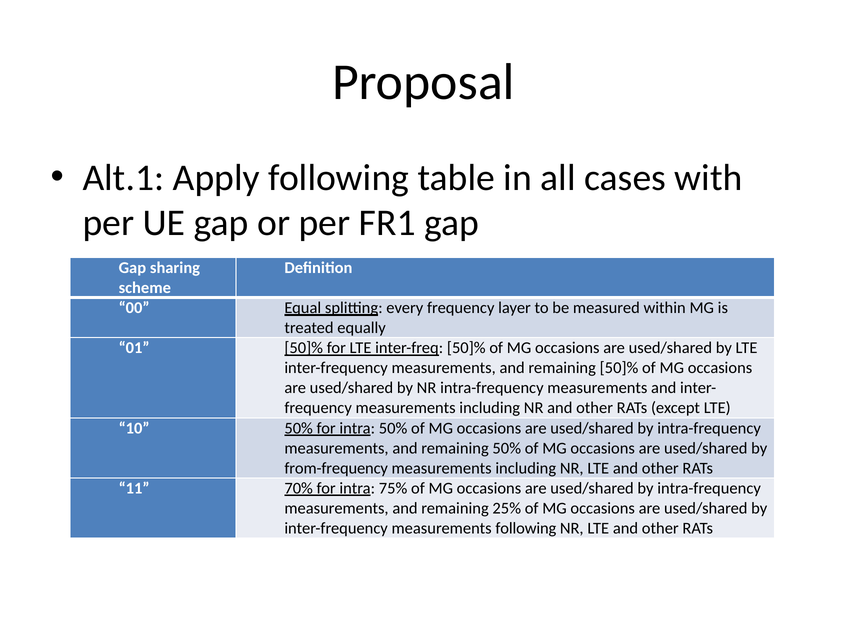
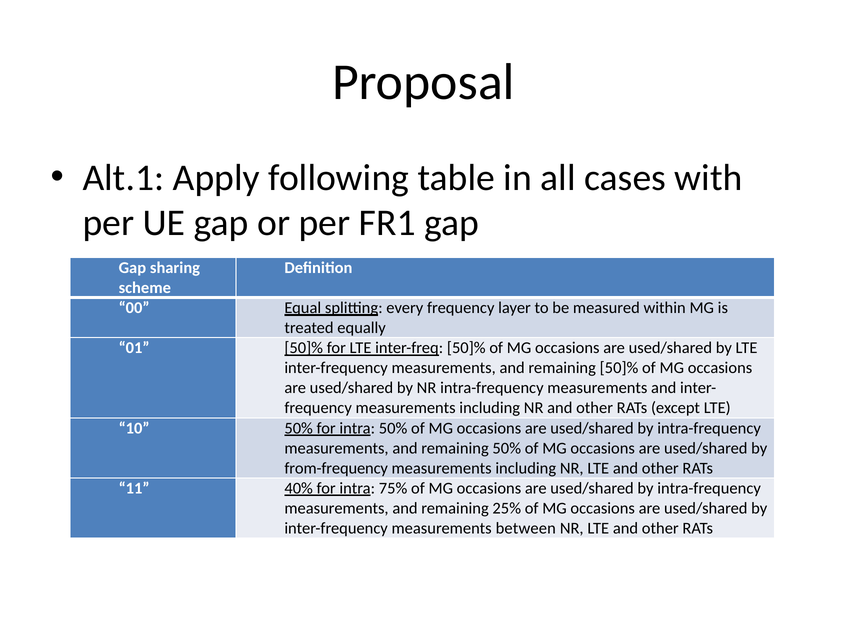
70%: 70% -> 40%
measurements following: following -> between
